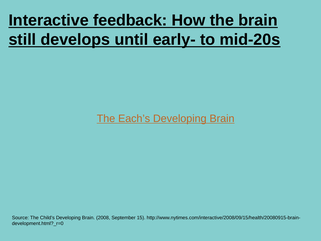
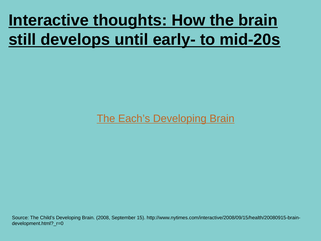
feedback: feedback -> thoughts
